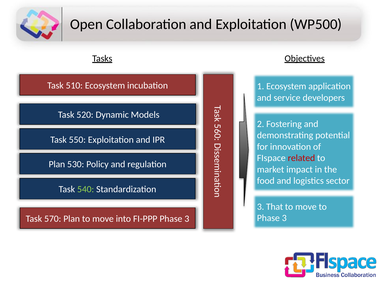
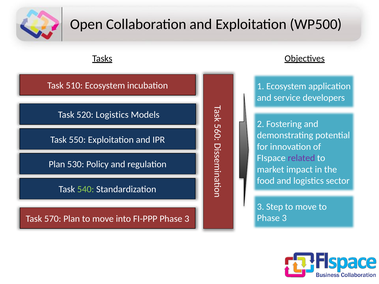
520 Dynamic: Dynamic -> Logistics
related colour: red -> purple
That: That -> Step
